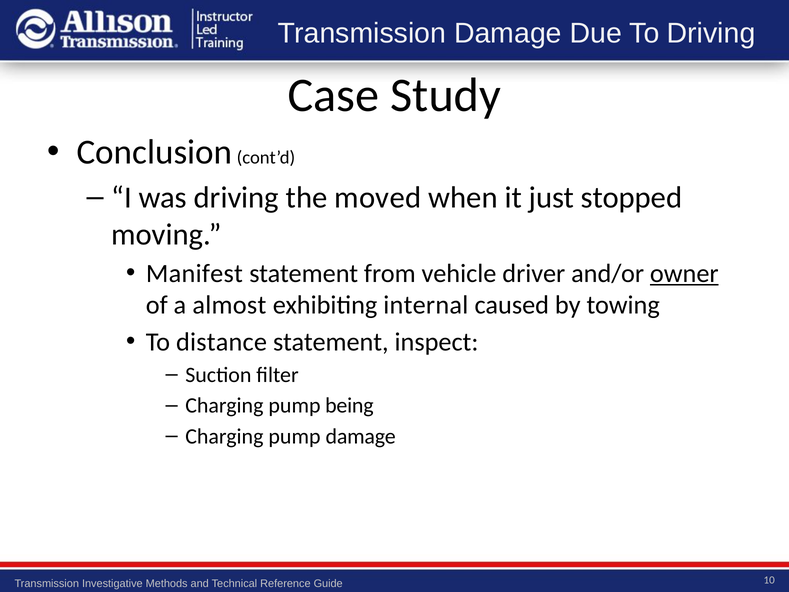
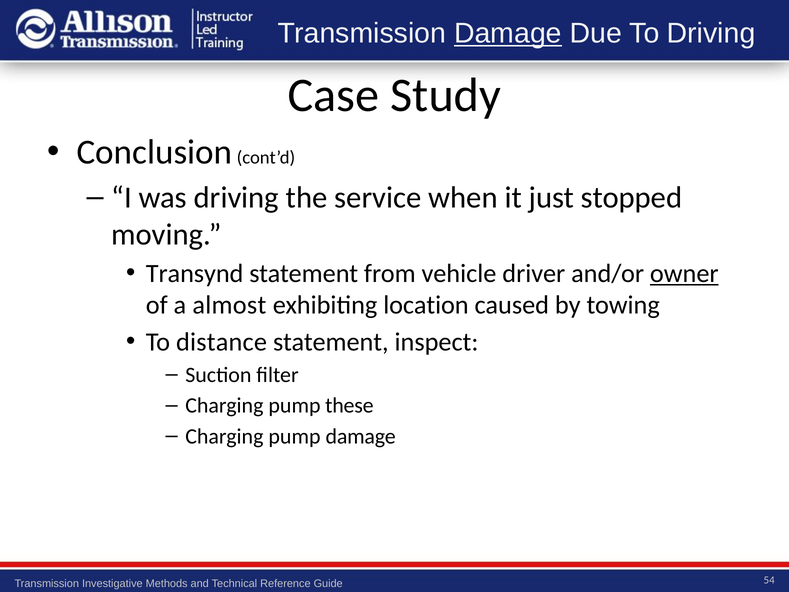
Damage at (508, 33) underline: none -> present
moved: moved -> service
Manifest: Manifest -> Transynd
internal: internal -> location
being: being -> these
10: 10 -> 54
